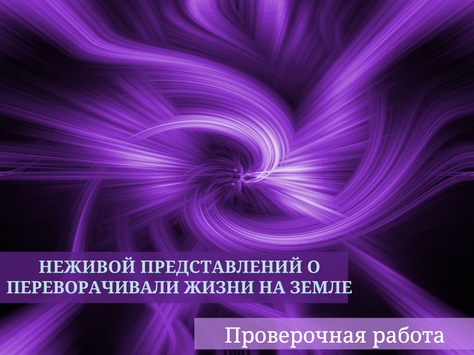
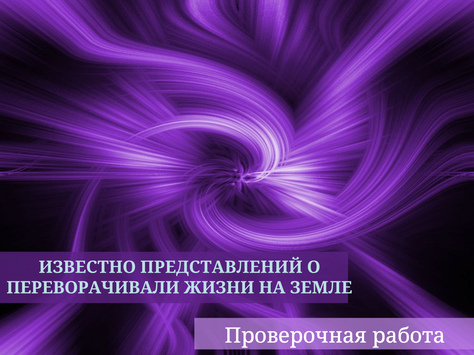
НЕЖИВОЙ: НЕЖИВОЙ -> ИЗВЕСТНО
